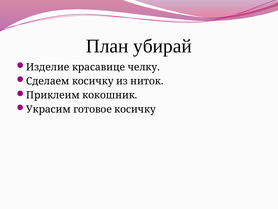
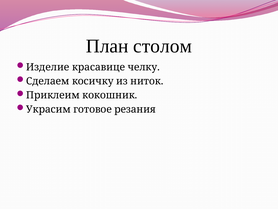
убирай: убирай -> столом
готовое косичку: косичку -> резания
